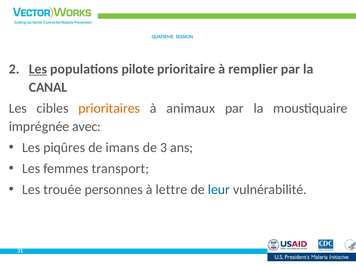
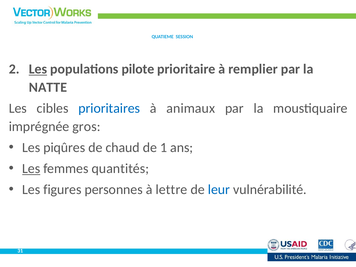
CANAL: CANAL -> NATTE
prioritaires colour: orange -> blue
avec: avec -> gros
imans: imans -> chaud
3: 3 -> 1
Les at (31, 169) underline: none -> present
transport: transport -> quantités
trouée: trouée -> figures
